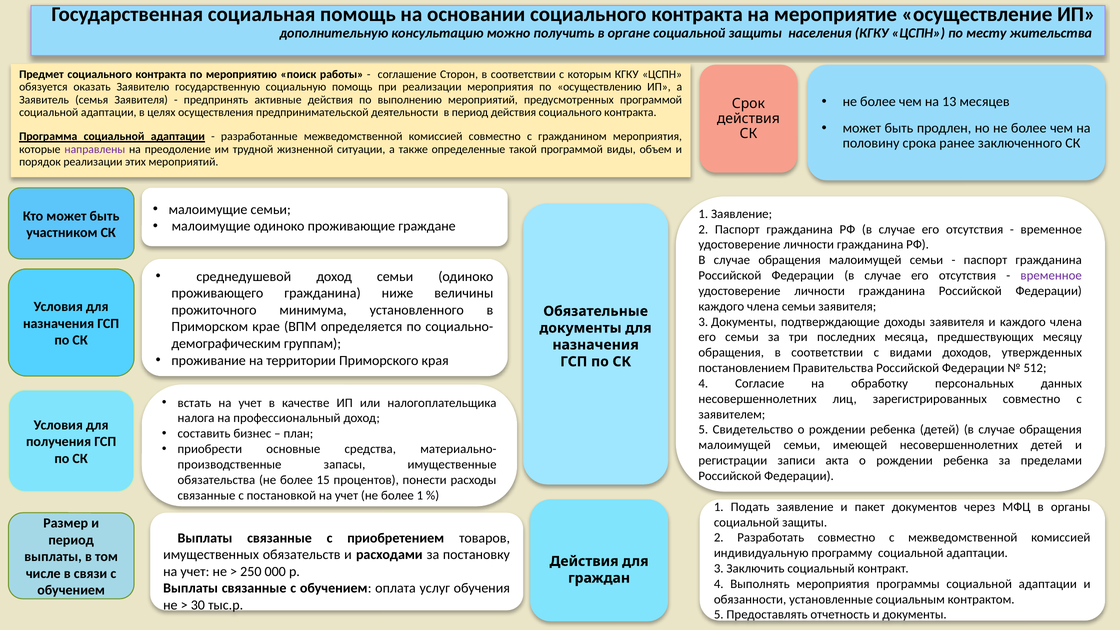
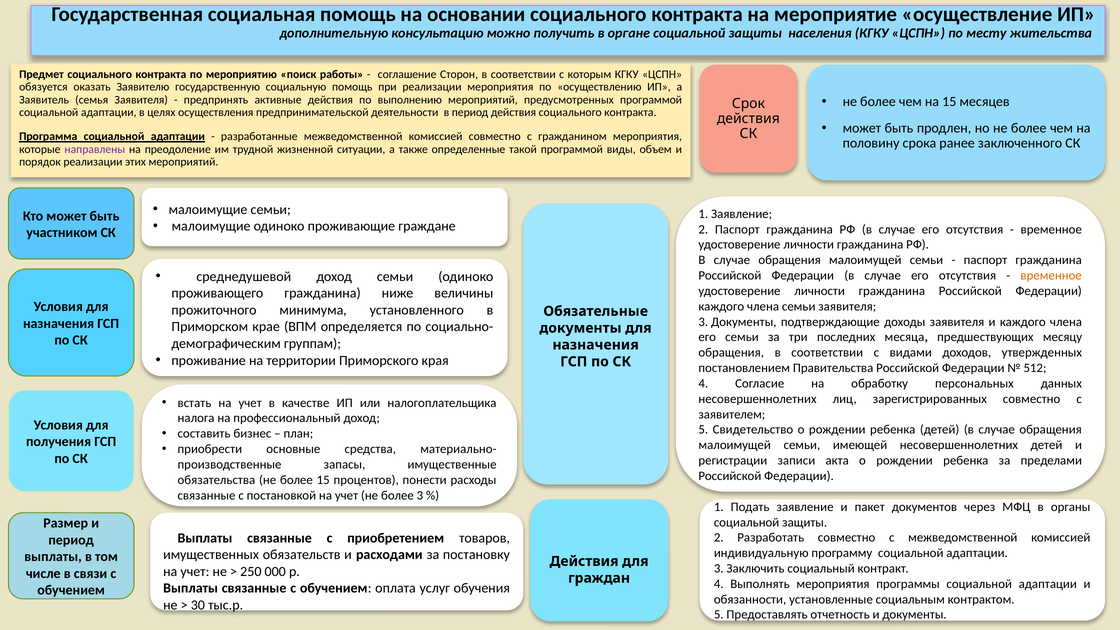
на 13: 13 -> 15
временное at (1051, 276) colour: purple -> orange
более 1: 1 -> 3
